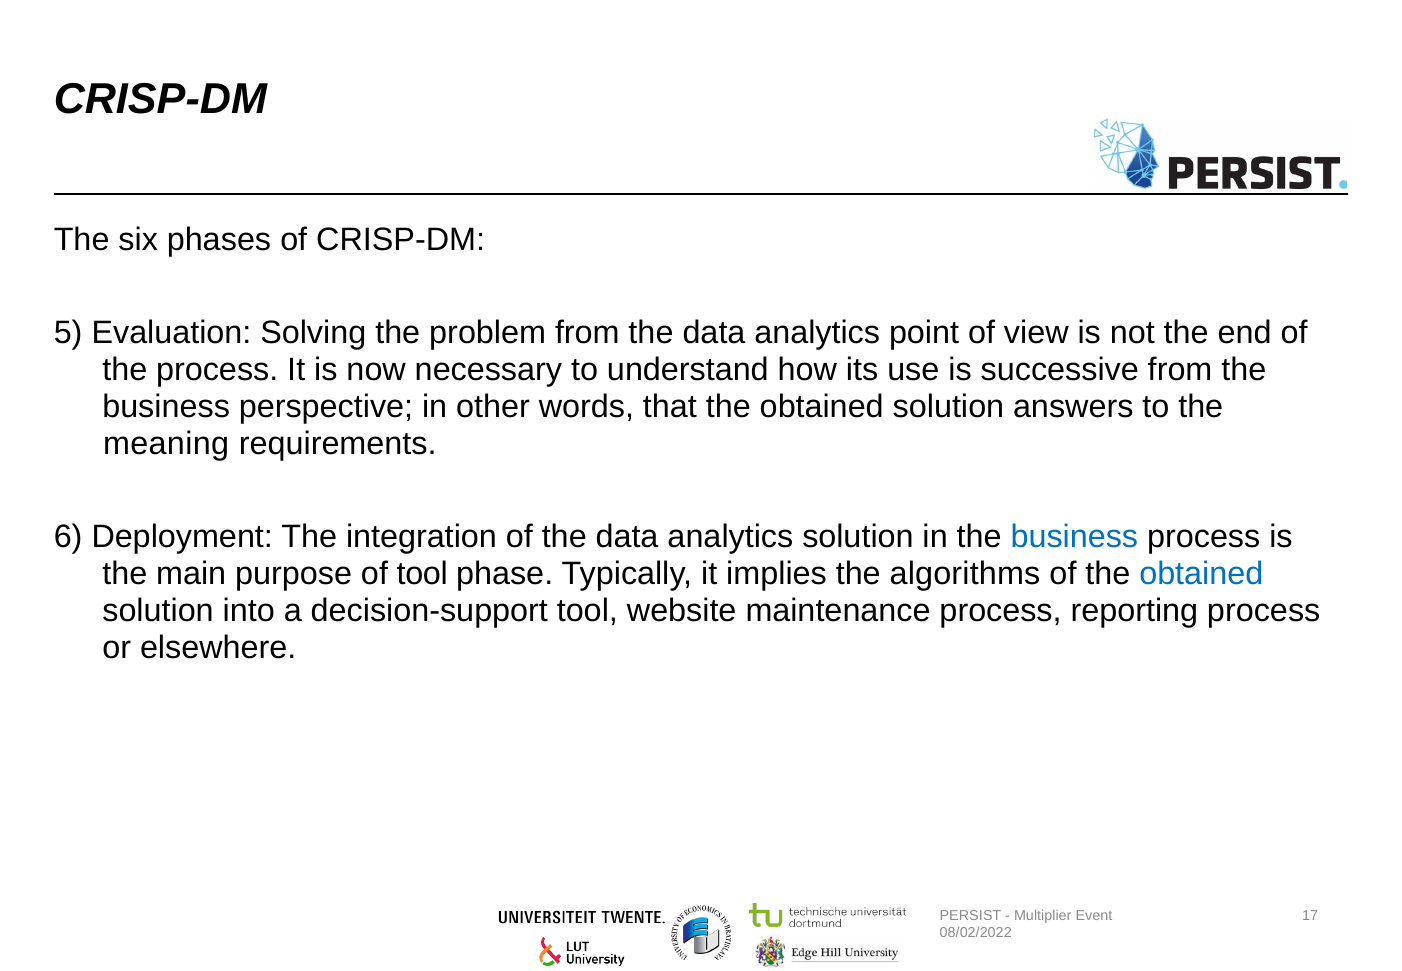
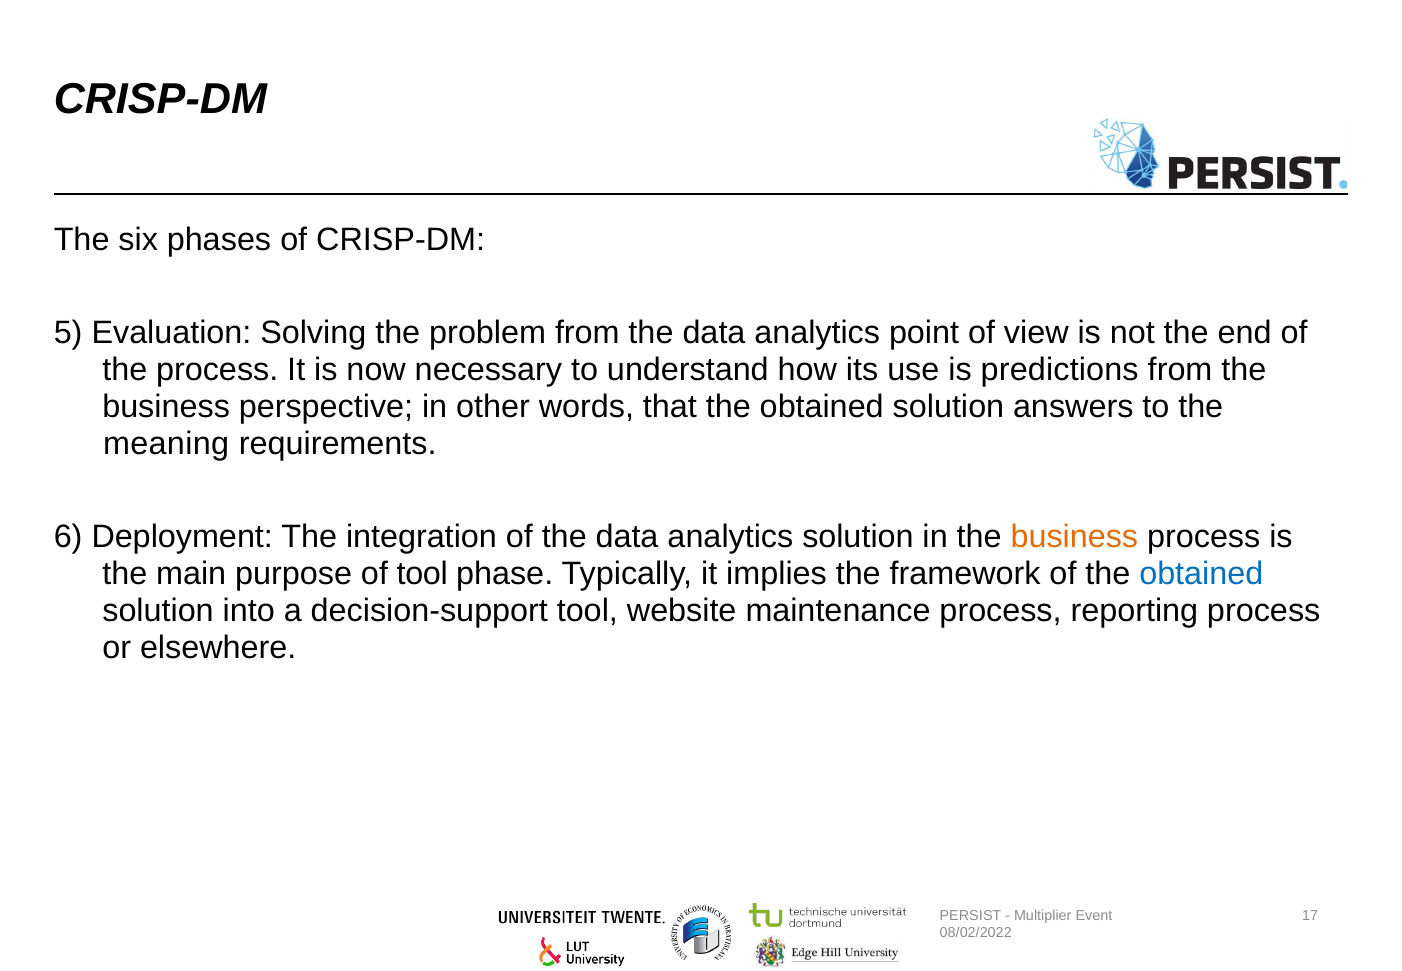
successive: successive -> predictions
business at (1074, 536) colour: blue -> orange
algorithms: algorithms -> framework
